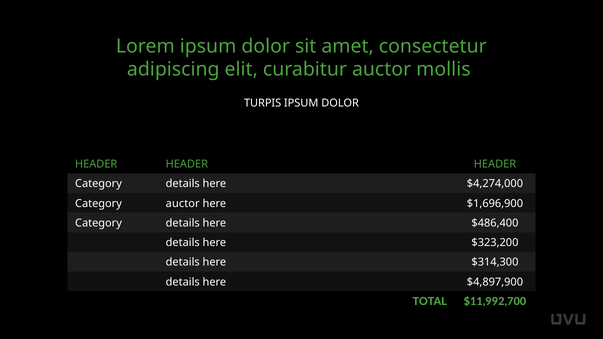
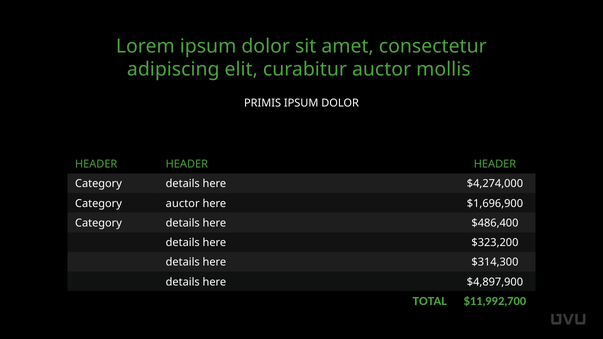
TURPIS: TURPIS -> PRIMIS
